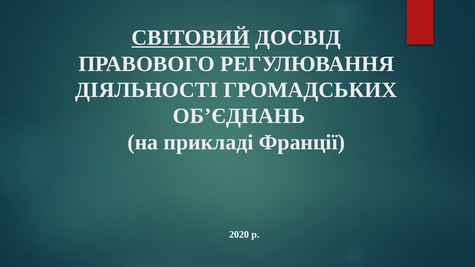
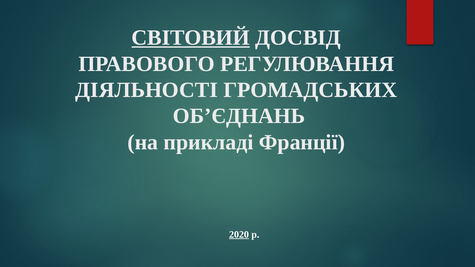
2020 underline: none -> present
